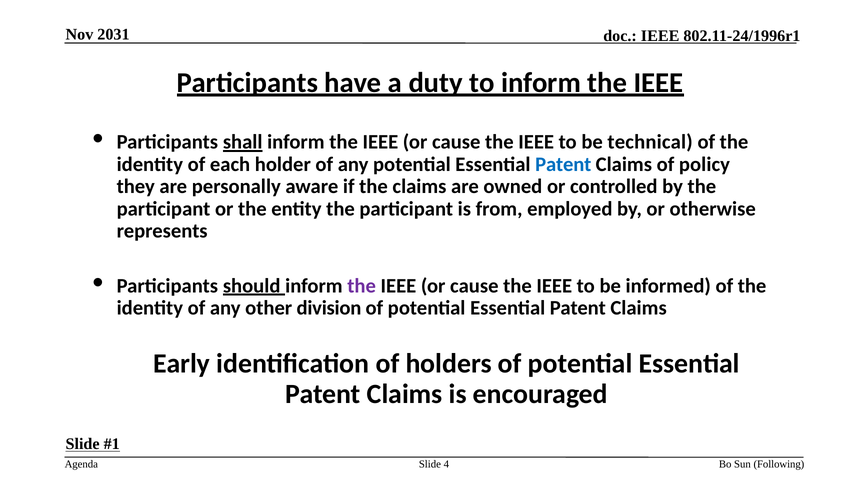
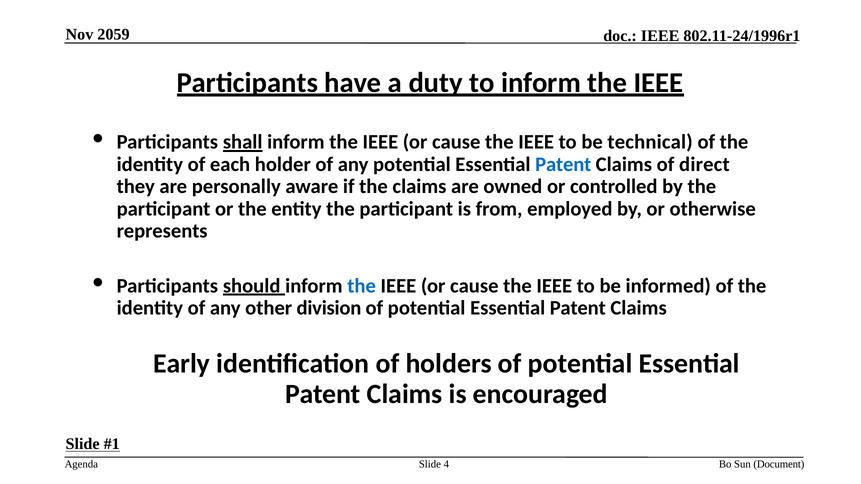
2031: 2031 -> 2059
policy: policy -> direct
the at (362, 286) colour: purple -> blue
Following: Following -> Document
